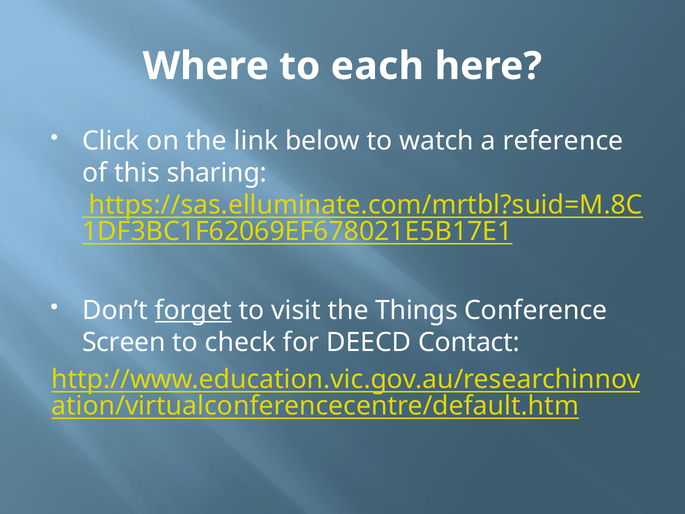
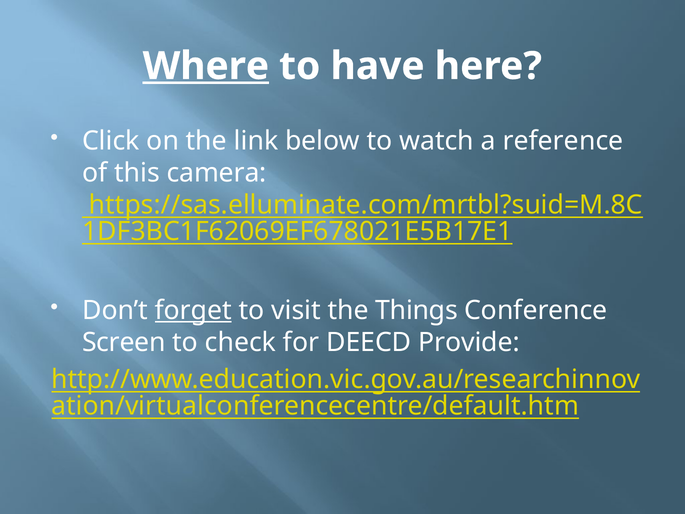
Where underline: none -> present
each: each -> have
sharing: sharing -> camera
Contact: Contact -> Provide
